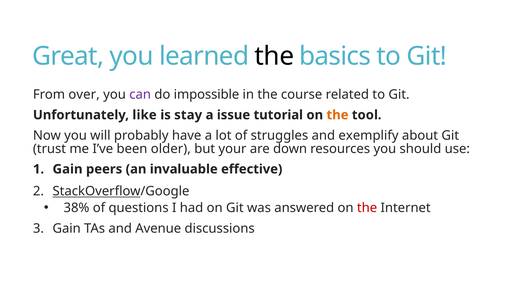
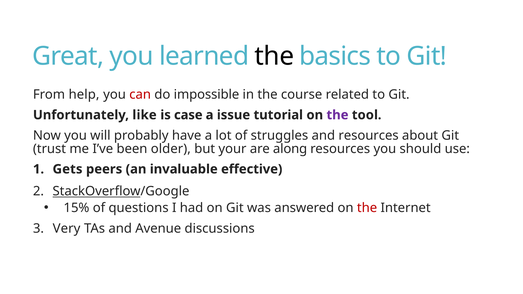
over: over -> help
can colour: purple -> red
stay: stay -> case
the at (338, 115) colour: orange -> purple
and exemplify: exemplify -> resources
down: down -> along
Gain at (68, 169): Gain -> Gets
38%: 38% -> 15%
Gain at (67, 229): Gain -> Very
